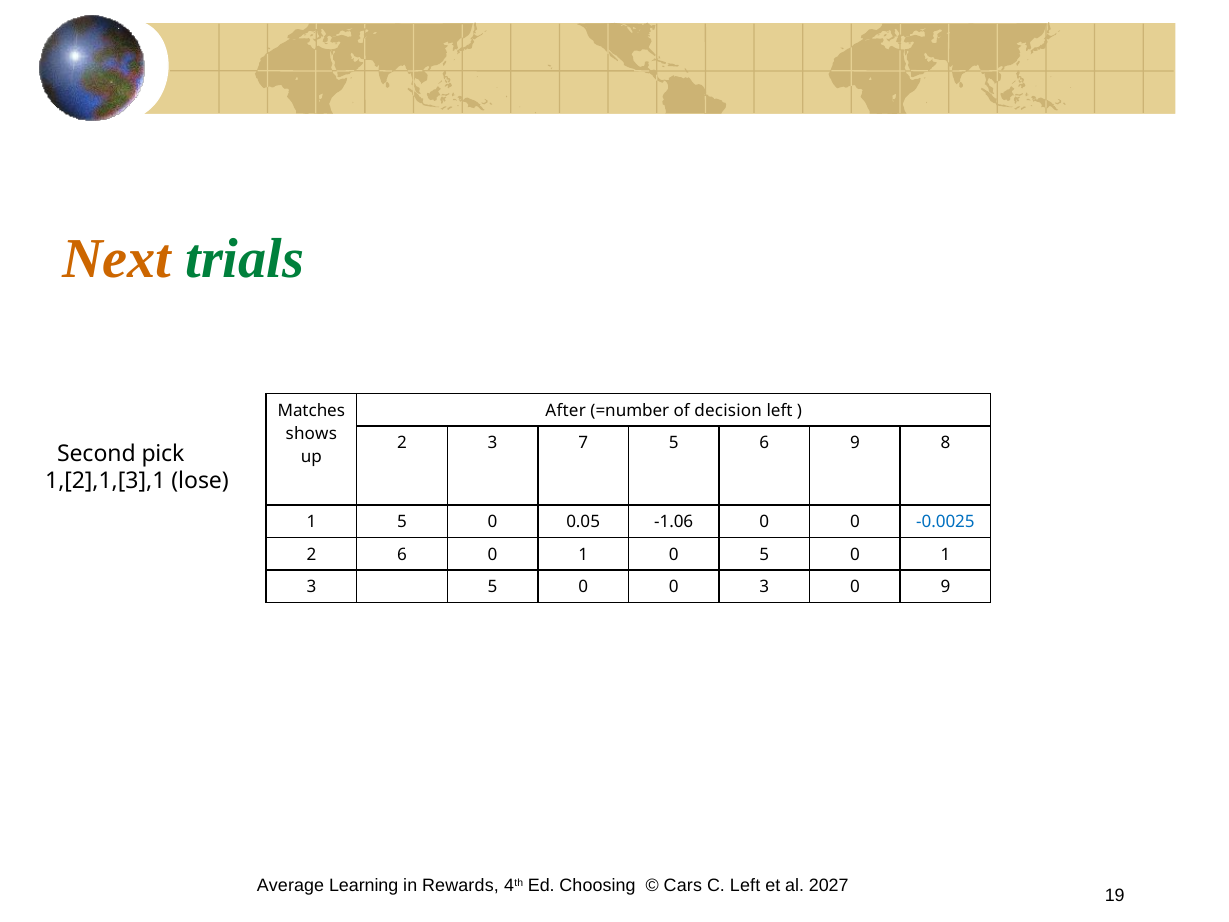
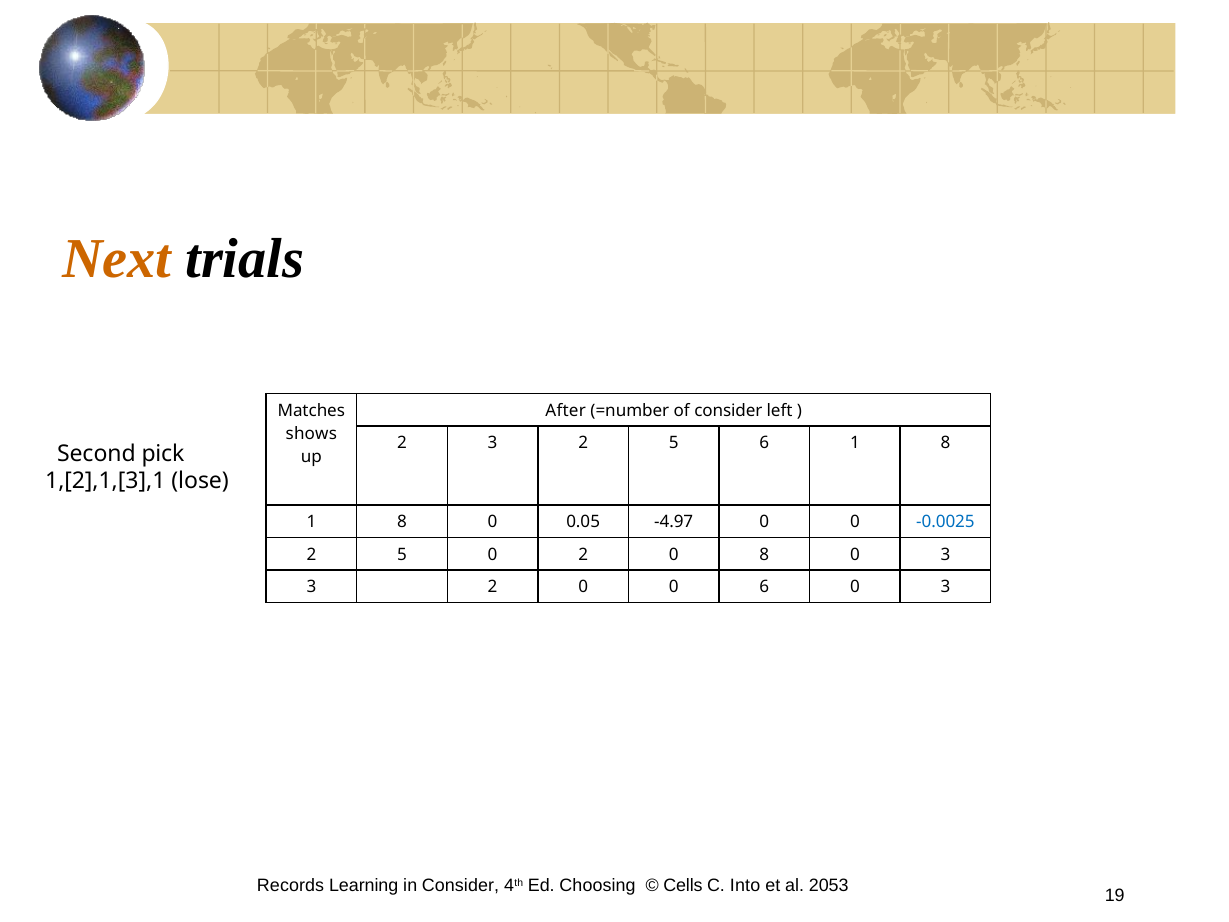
trials colour: green -> black
of decision: decision -> consider
2 3 7: 7 -> 2
6 9: 9 -> 1
5 at (402, 522): 5 -> 8
-1.06: -1.06 -> -4.97
6 at (402, 555): 6 -> 5
1 at (583, 555): 1 -> 2
0 5: 5 -> 8
1 at (946, 555): 1 -> 3
5 at (493, 587): 5 -> 2
0 3: 3 -> 6
9 at (946, 587): 9 -> 3
Average: Average -> Records
in Rewards: Rewards -> Consider
Cars: Cars -> Cells
C Left: Left -> Into
2027: 2027 -> 2053
